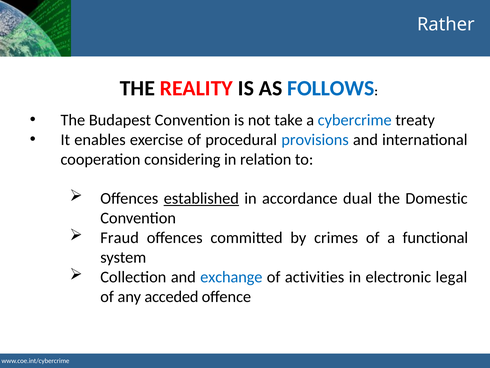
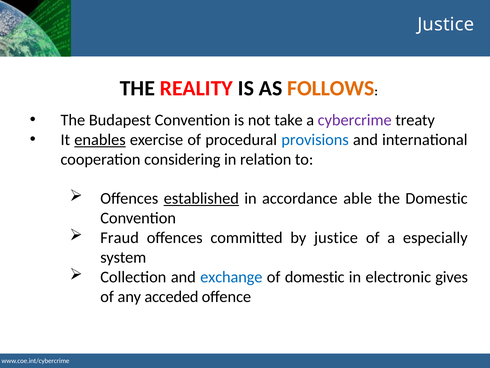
Rather at (446, 24): Rather -> Justice
FOLLOWS colour: blue -> orange
cybercrime colour: blue -> purple
enables underline: none -> present
dual: dual -> able
by crimes: crimes -> justice
functional: functional -> especially
of activities: activities -> domestic
legal: legal -> gives
